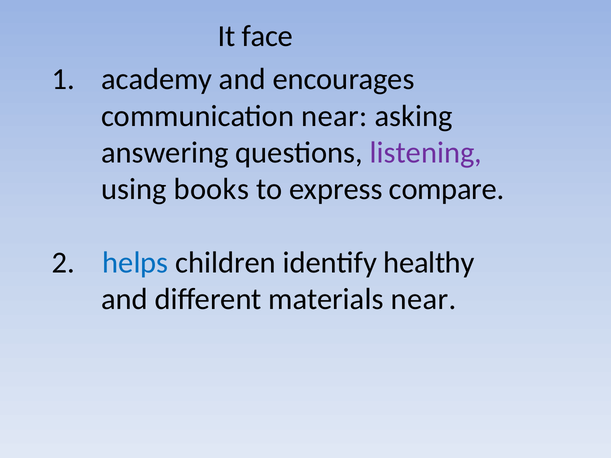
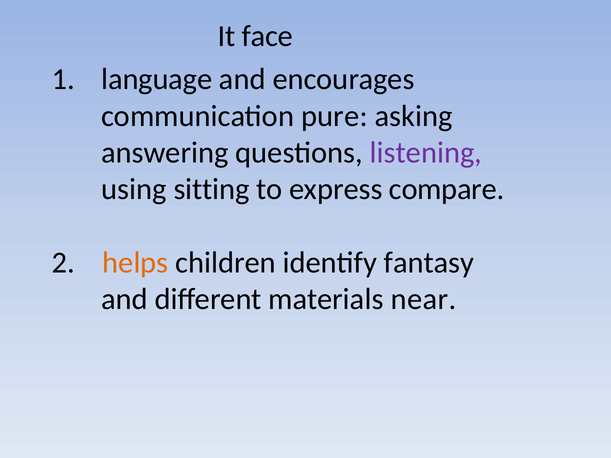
academy: academy -> language
communication near: near -> pure
books: books -> sitting
helps colour: blue -> orange
healthy: healthy -> fantasy
